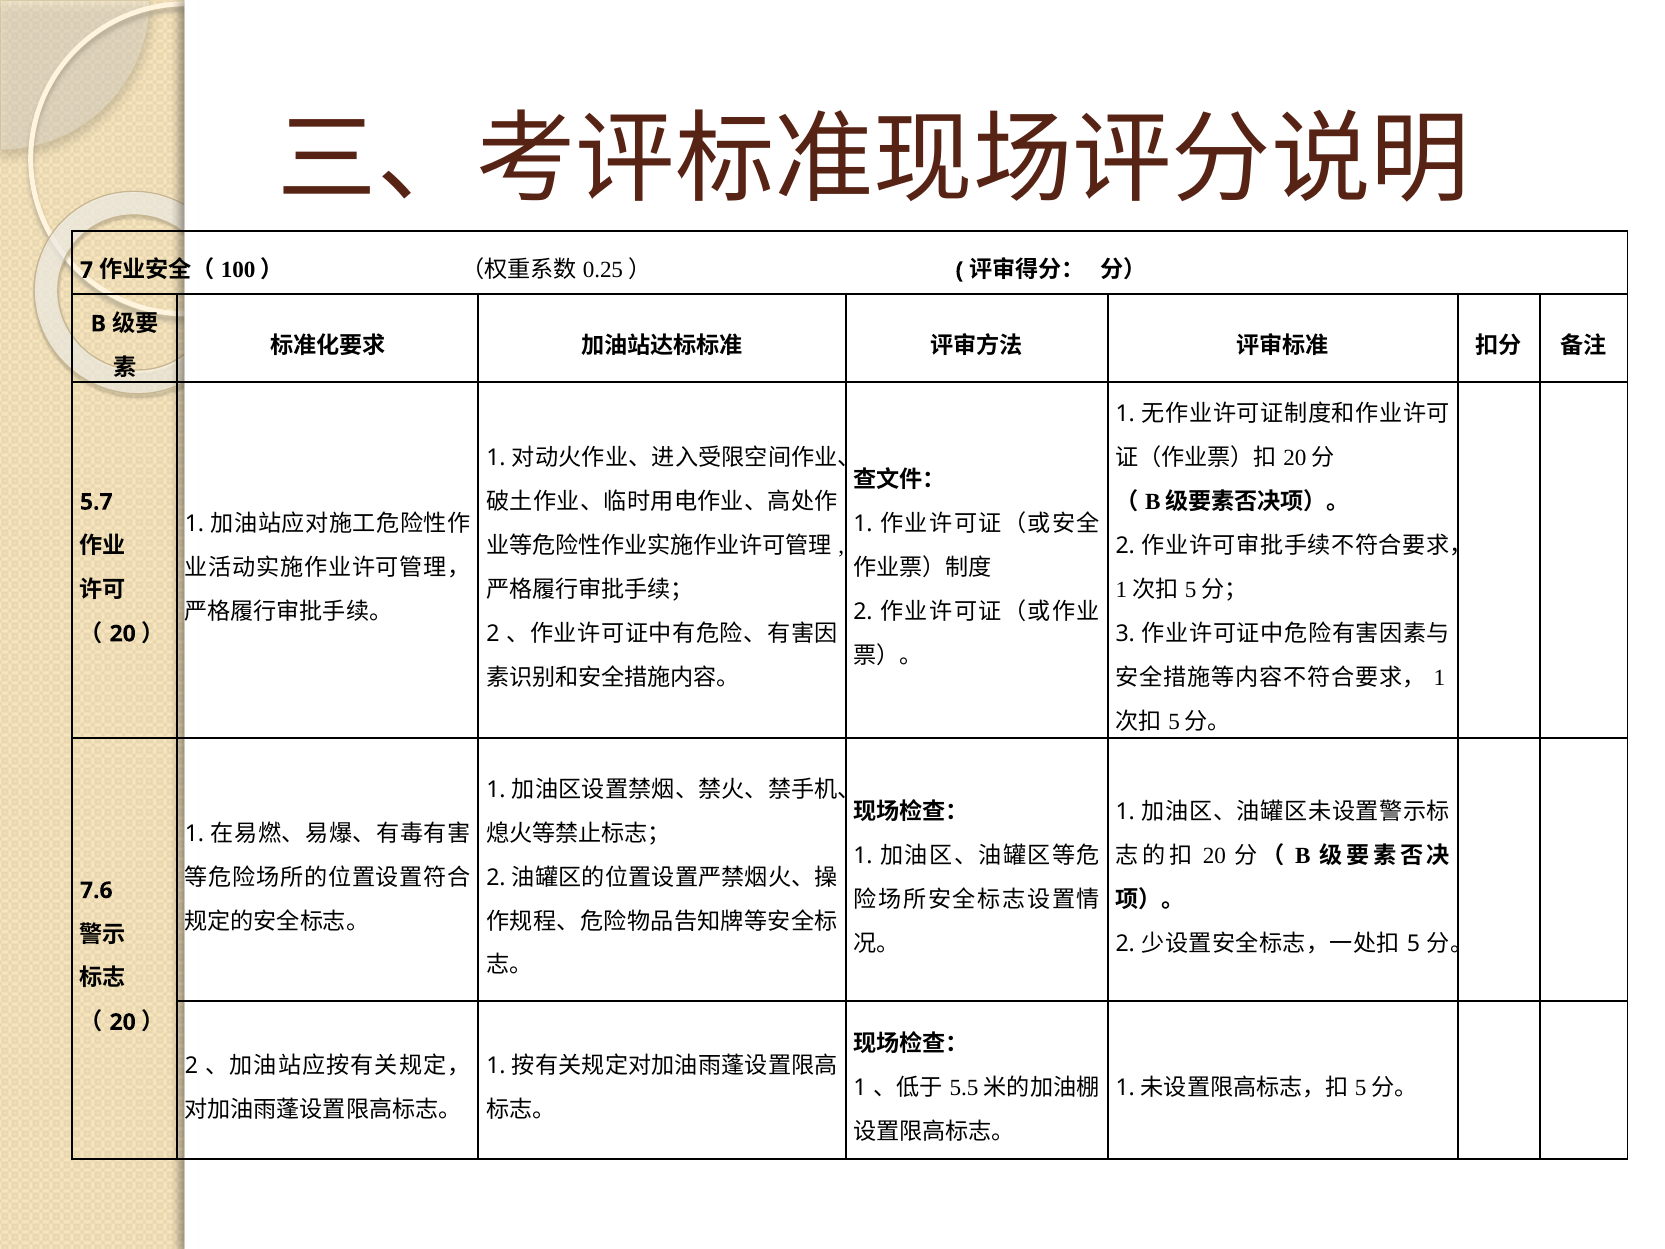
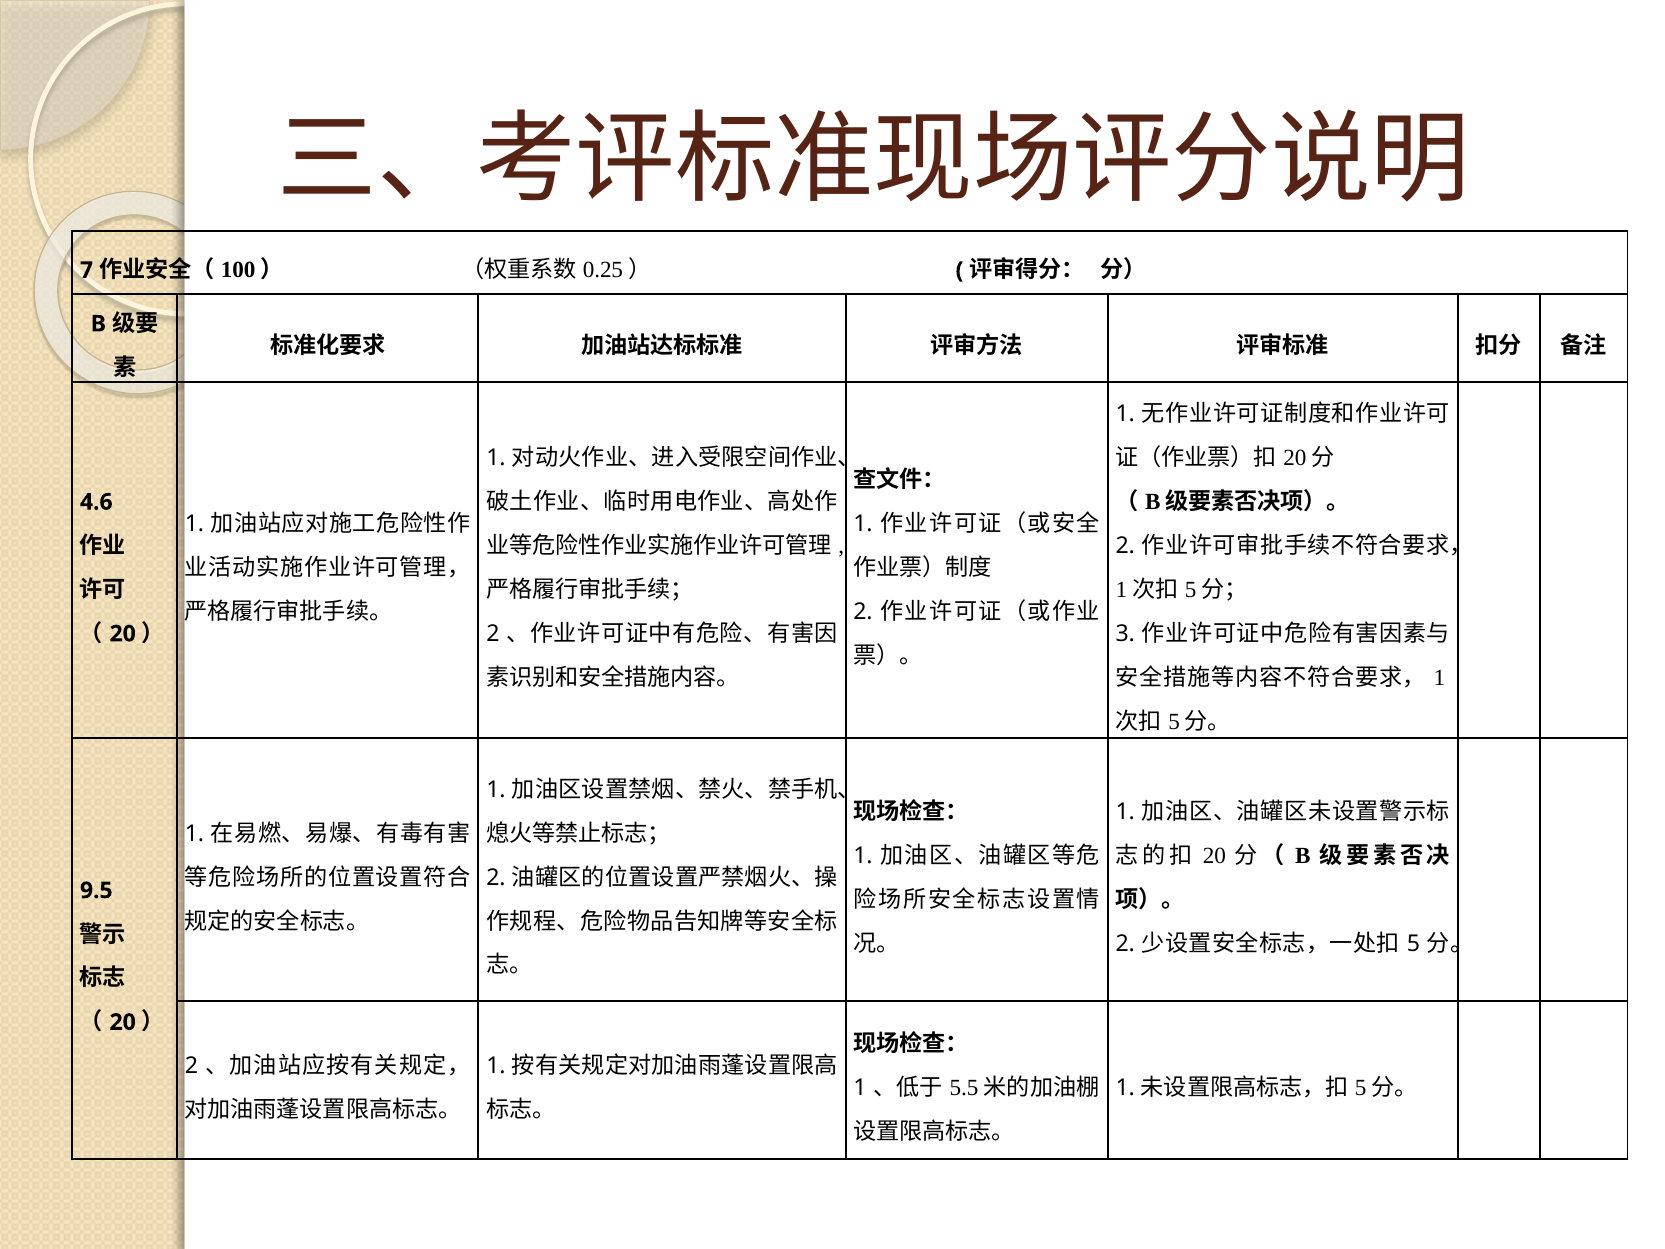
5.7: 5.7 -> 4.6
7.6: 7.6 -> 9.5
